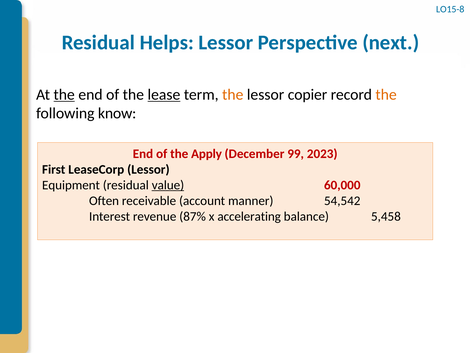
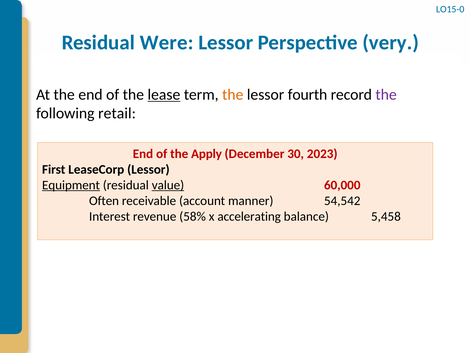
LO15-8: LO15-8 -> LO15-0
Helps: Helps -> Were
next: next -> very
the at (64, 94) underline: present -> none
copier: copier -> fourth
the at (386, 94) colour: orange -> purple
know: know -> retail
99: 99 -> 30
Equipment underline: none -> present
87%: 87% -> 58%
